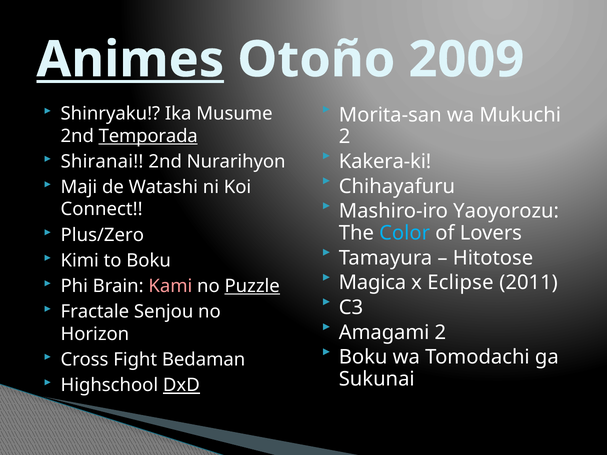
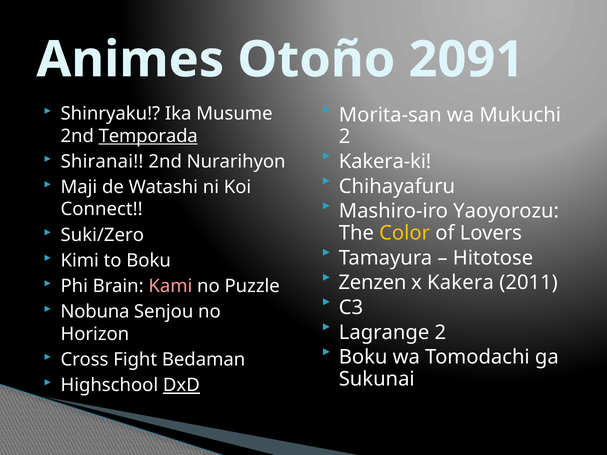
Animes underline: present -> none
2009: 2009 -> 2091
Color colour: light blue -> yellow
Plus/Zero: Plus/Zero -> Suki/Zero
Magica: Magica -> Zenzen
Eclipse: Eclipse -> Kakera
Puzzle underline: present -> none
Fractale: Fractale -> Nobuna
Amagami: Amagami -> Lagrange
